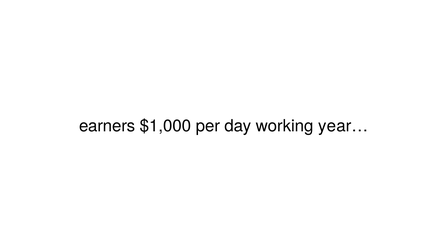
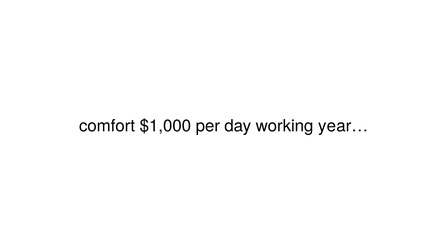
earners: earners -> comfort
